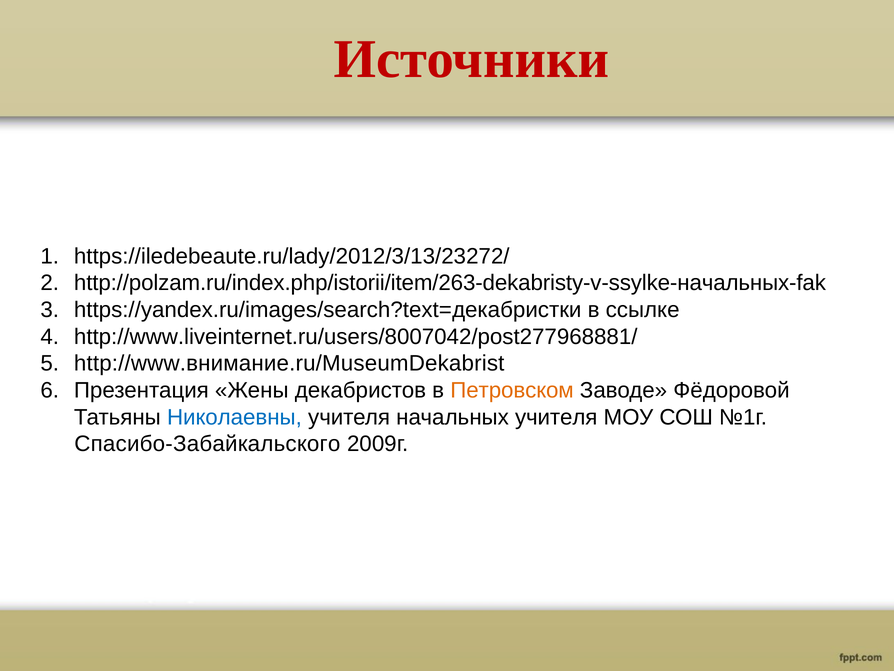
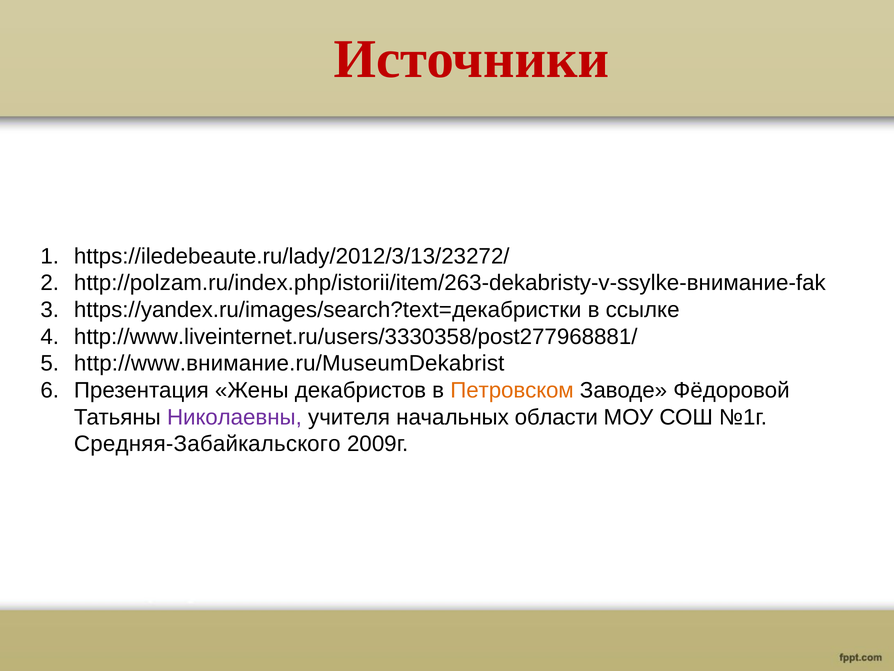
http://polzam.ru/index.php/istorii/item/263-dekabristy-v-ssylke-начальных-fak: http://polzam.ru/index.php/istorii/item/263-dekabristy-v-ssylke-начальных-fak -> http://polzam.ru/index.php/istorii/item/263-dekabristy-v-ssylke-внимание-fak
http://www.liveinternet.ru/users/8007042/post277968881/: http://www.liveinternet.ru/users/8007042/post277968881/ -> http://www.liveinternet.ru/users/3330358/post277968881/
Николаевны colour: blue -> purple
начальных учителя: учителя -> области
Спасибо-Забайкальского: Спасибо-Забайкальского -> Средняя-Забайкальского
